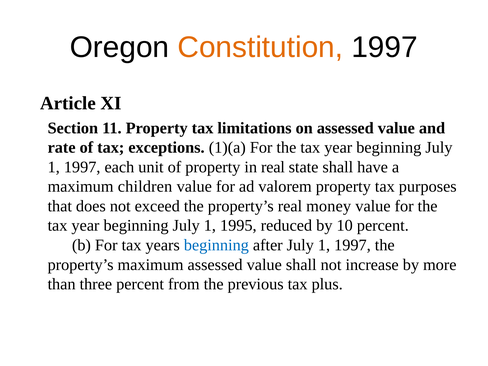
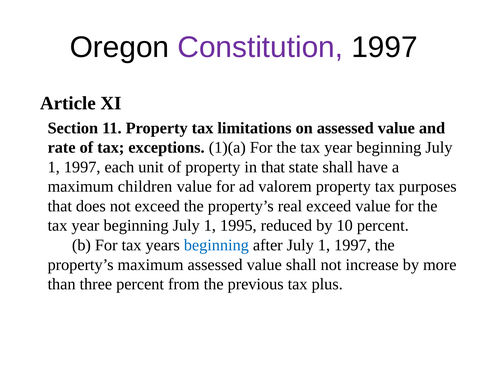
Constitution colour: orange -> purple
in real: real -> that
real money: money -> exceed
